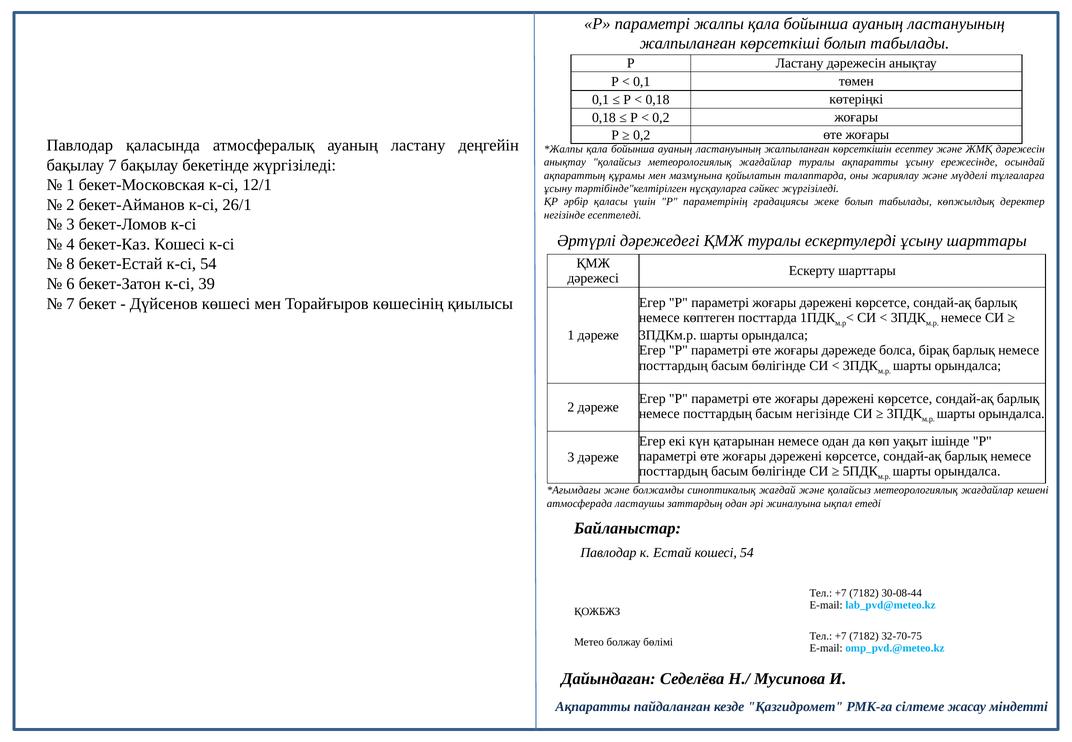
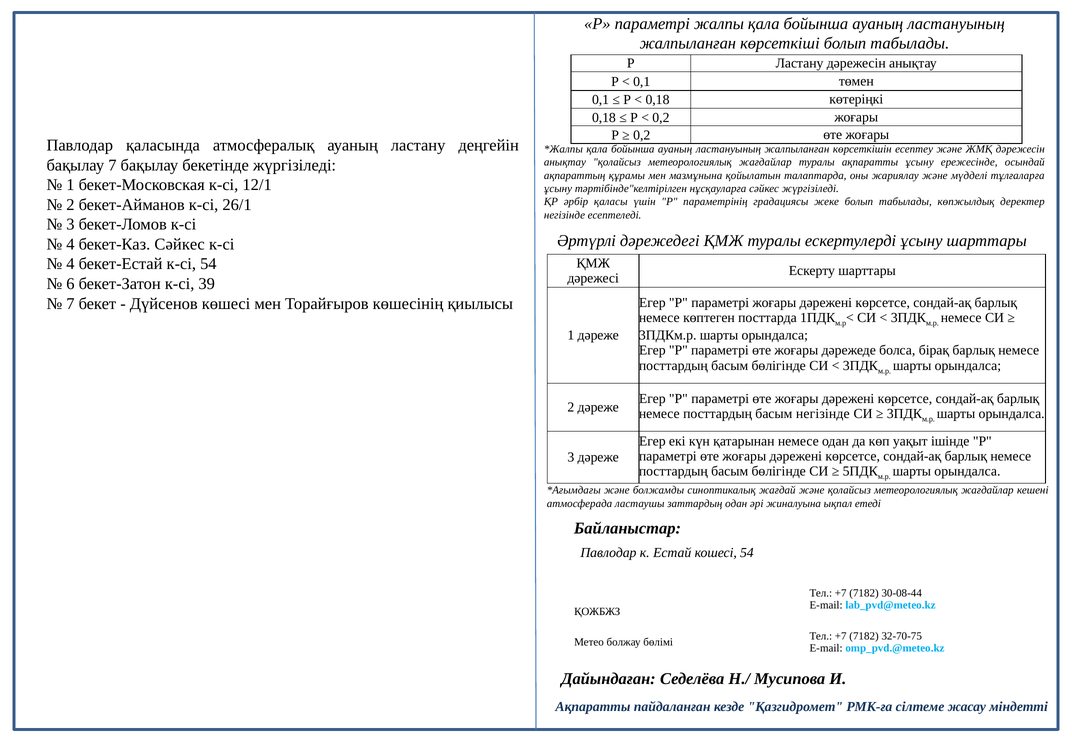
бекет-Каз Кошесi: Кошесi -> Сәйкес
8 at (70, 264): 8 -> 4
